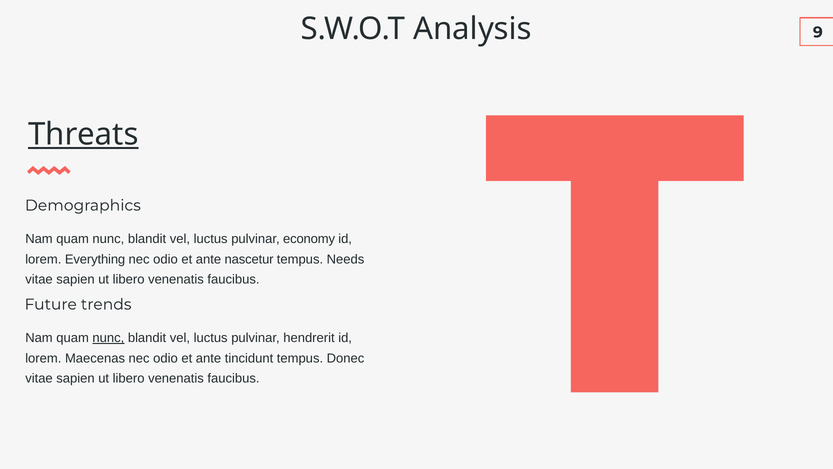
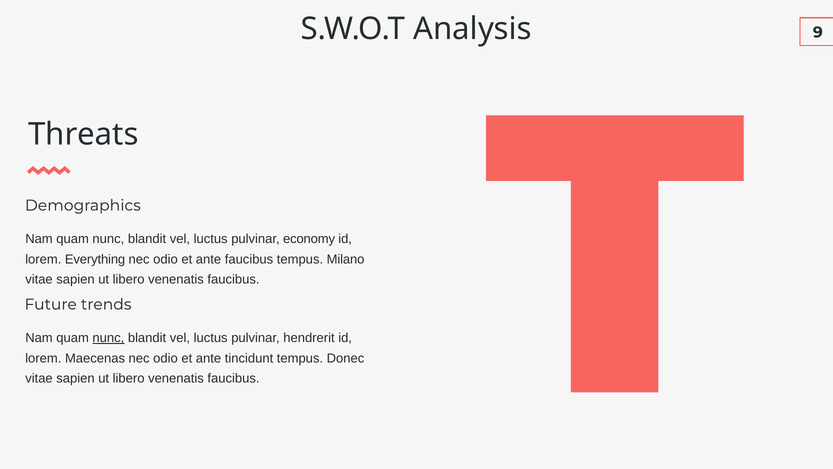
Threats underline: present -> none
ante nascetur: nascetur -> faucibus
Needs: Needs -> Milano
